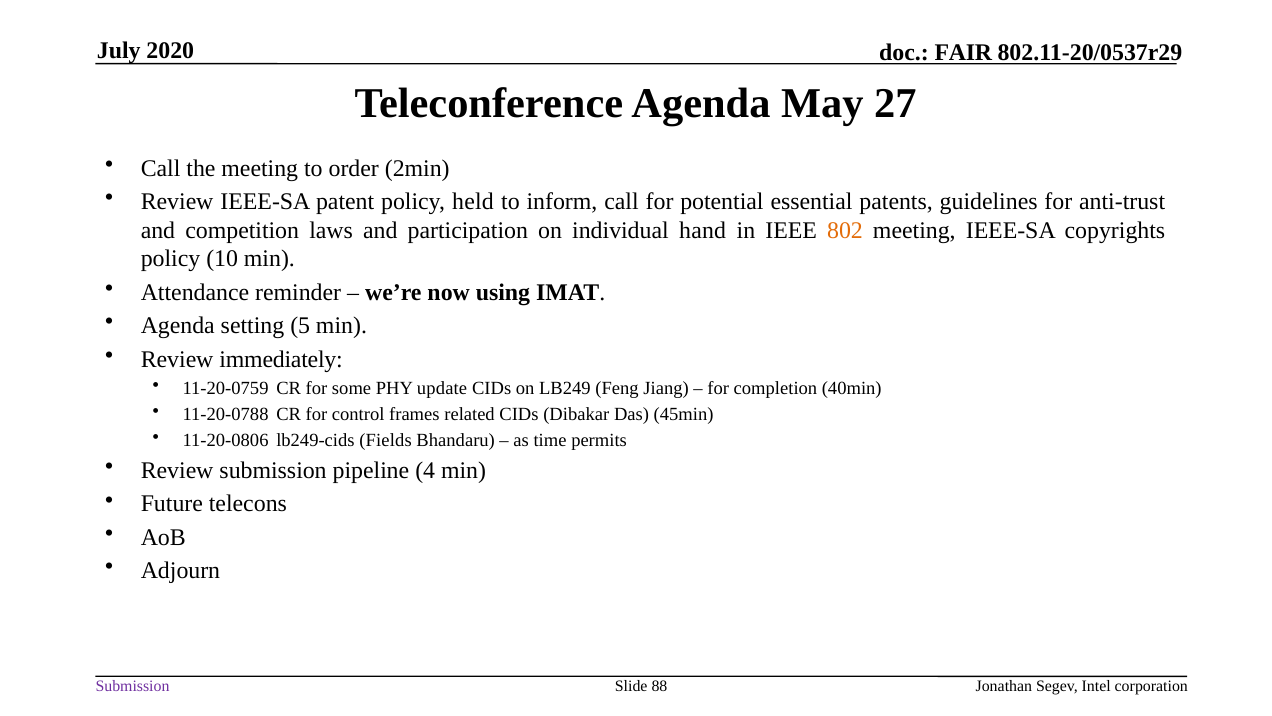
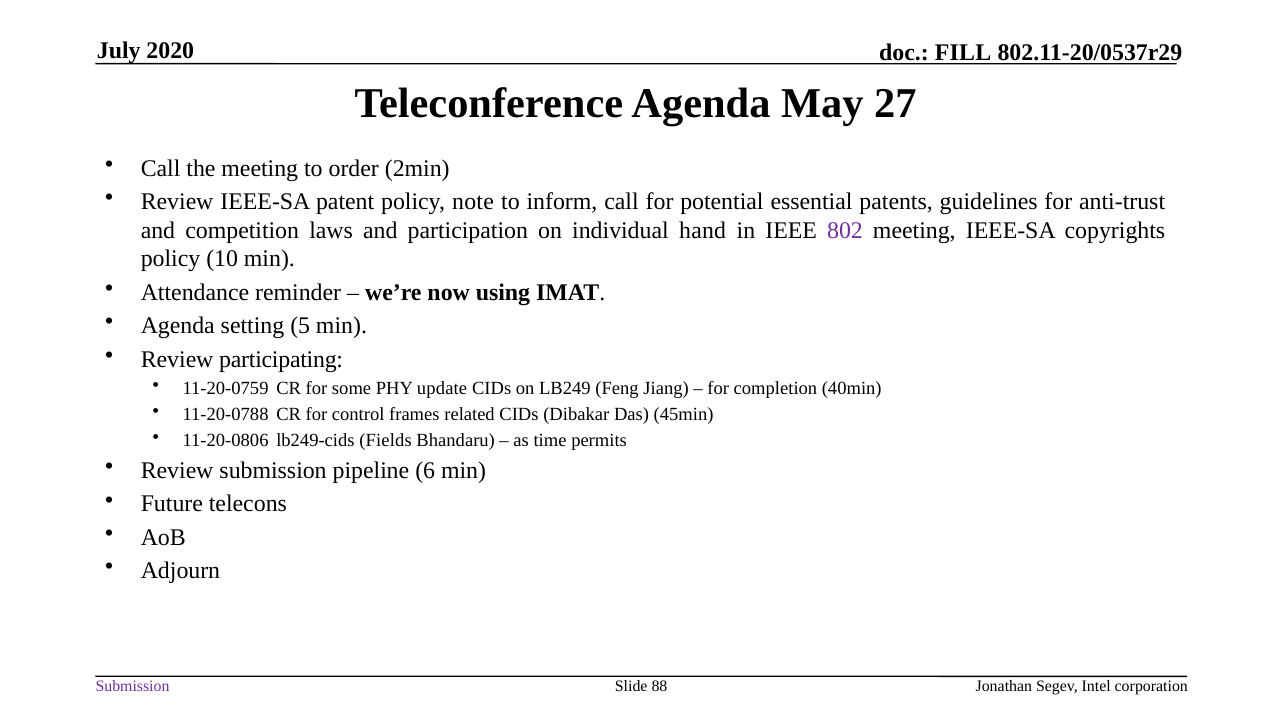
FAIR: FAIR -> FILL
held: held -> note
802 colour: orange -> purple
immediately: immediately -> participating
4: 4 -> 6
